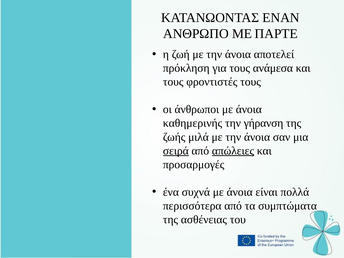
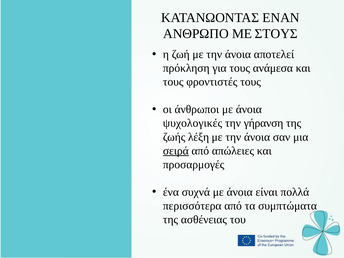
ΠΑΡΤΕ: ΠΑΡΤΕ -> ΣΤΟΥΣ
καθημερινής: καθημερινής -> ψυχολογικές
μιλά: μιλά -> λέξη
απώλειες underline: present -> none
